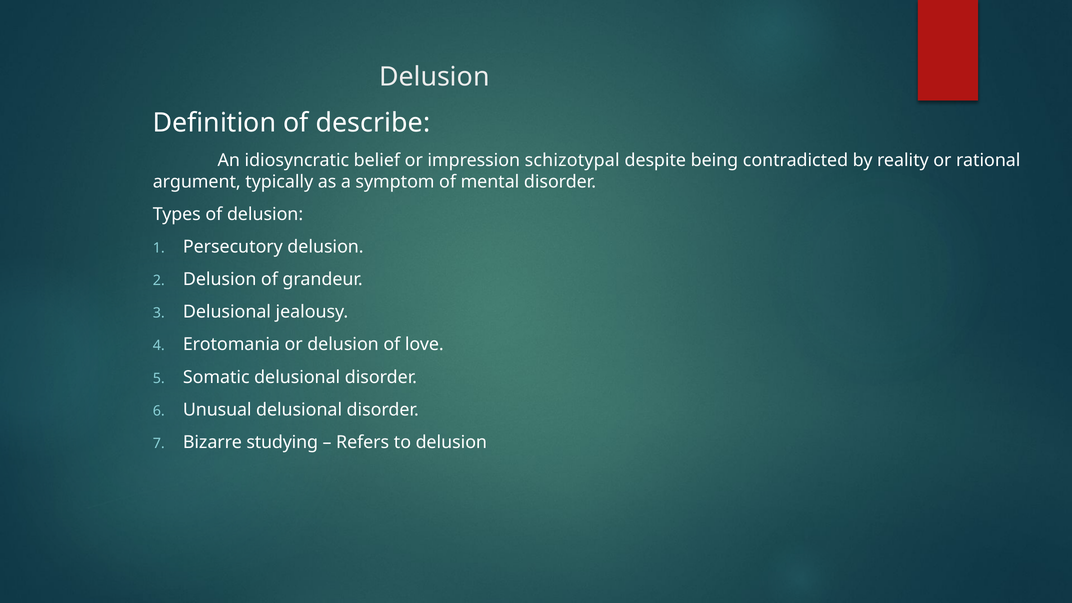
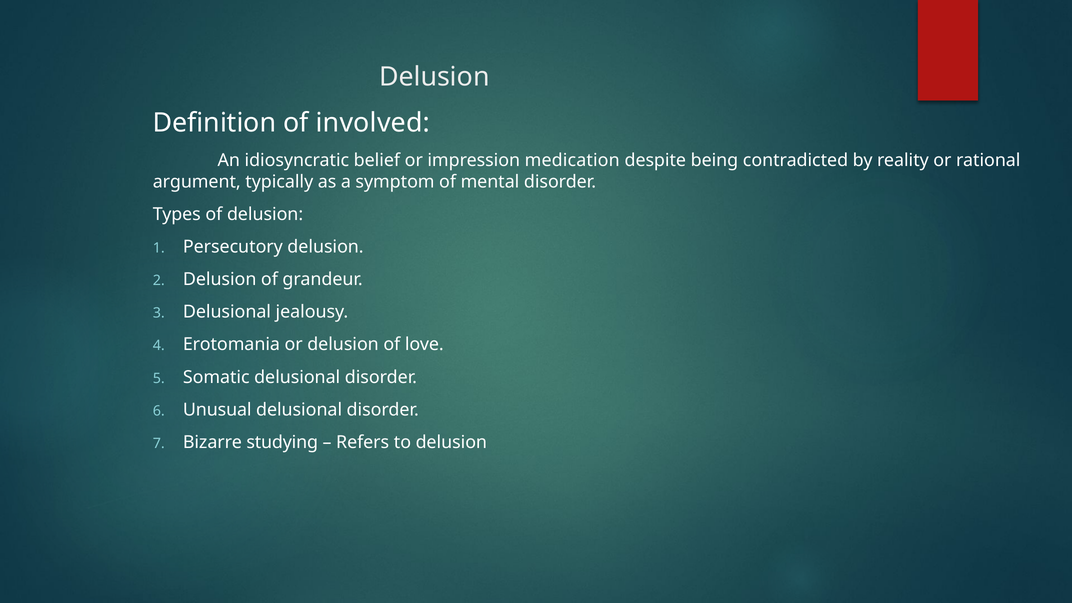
describe: describe -> involved
schizotypal: schizotypal -> medication
